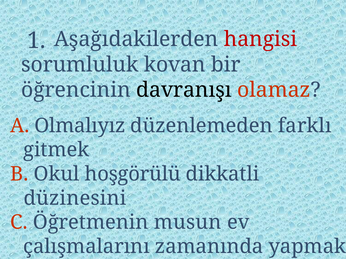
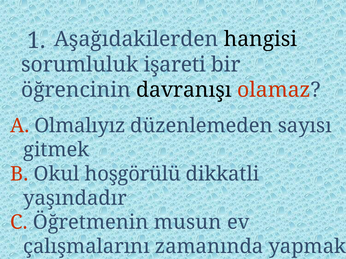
hangisi colour: red -> black
kovan: kovan -> işareti
farklı: farklı -> sayısı
düzinesini: düzinesini -> yaşındadır
